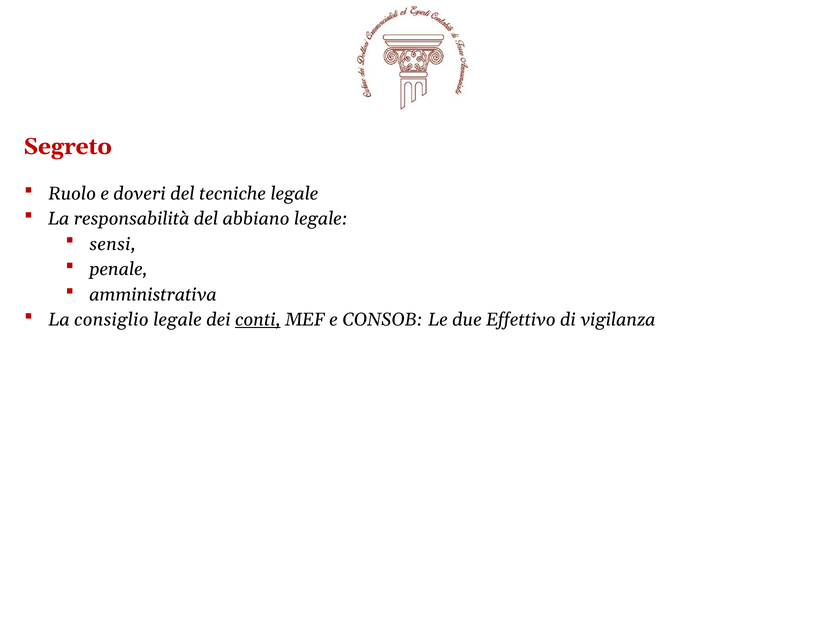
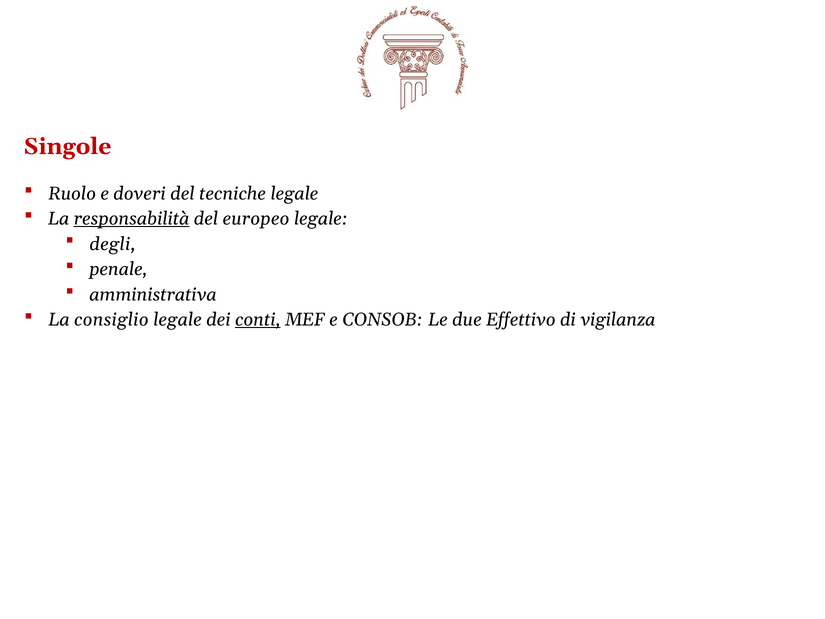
Segreto: Segreto -> Singole
responsabilità underline: none -> present
abbiano: abbiano -> europeo
sensi: sensi -> degli
